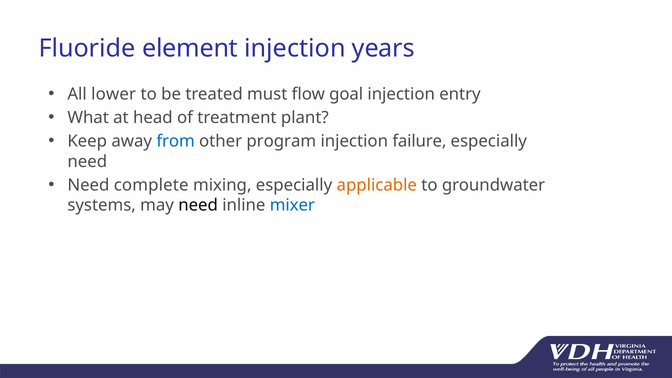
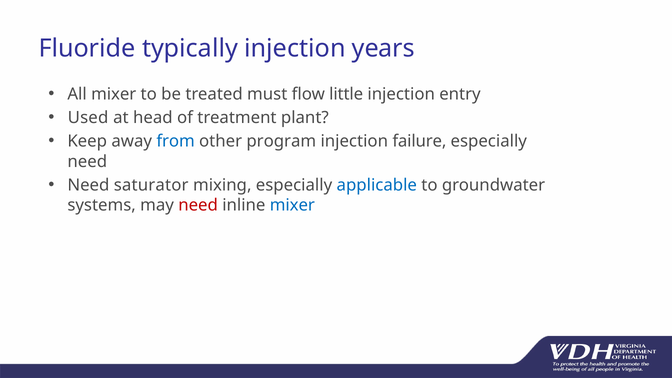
element: element -> typically
All lower: lower -> mixer
goal: goal -> little
What: What -> Used
complete: complete -> saturator
applicable colour: orange -> blue
need at (198, 205) colour: black -> red
